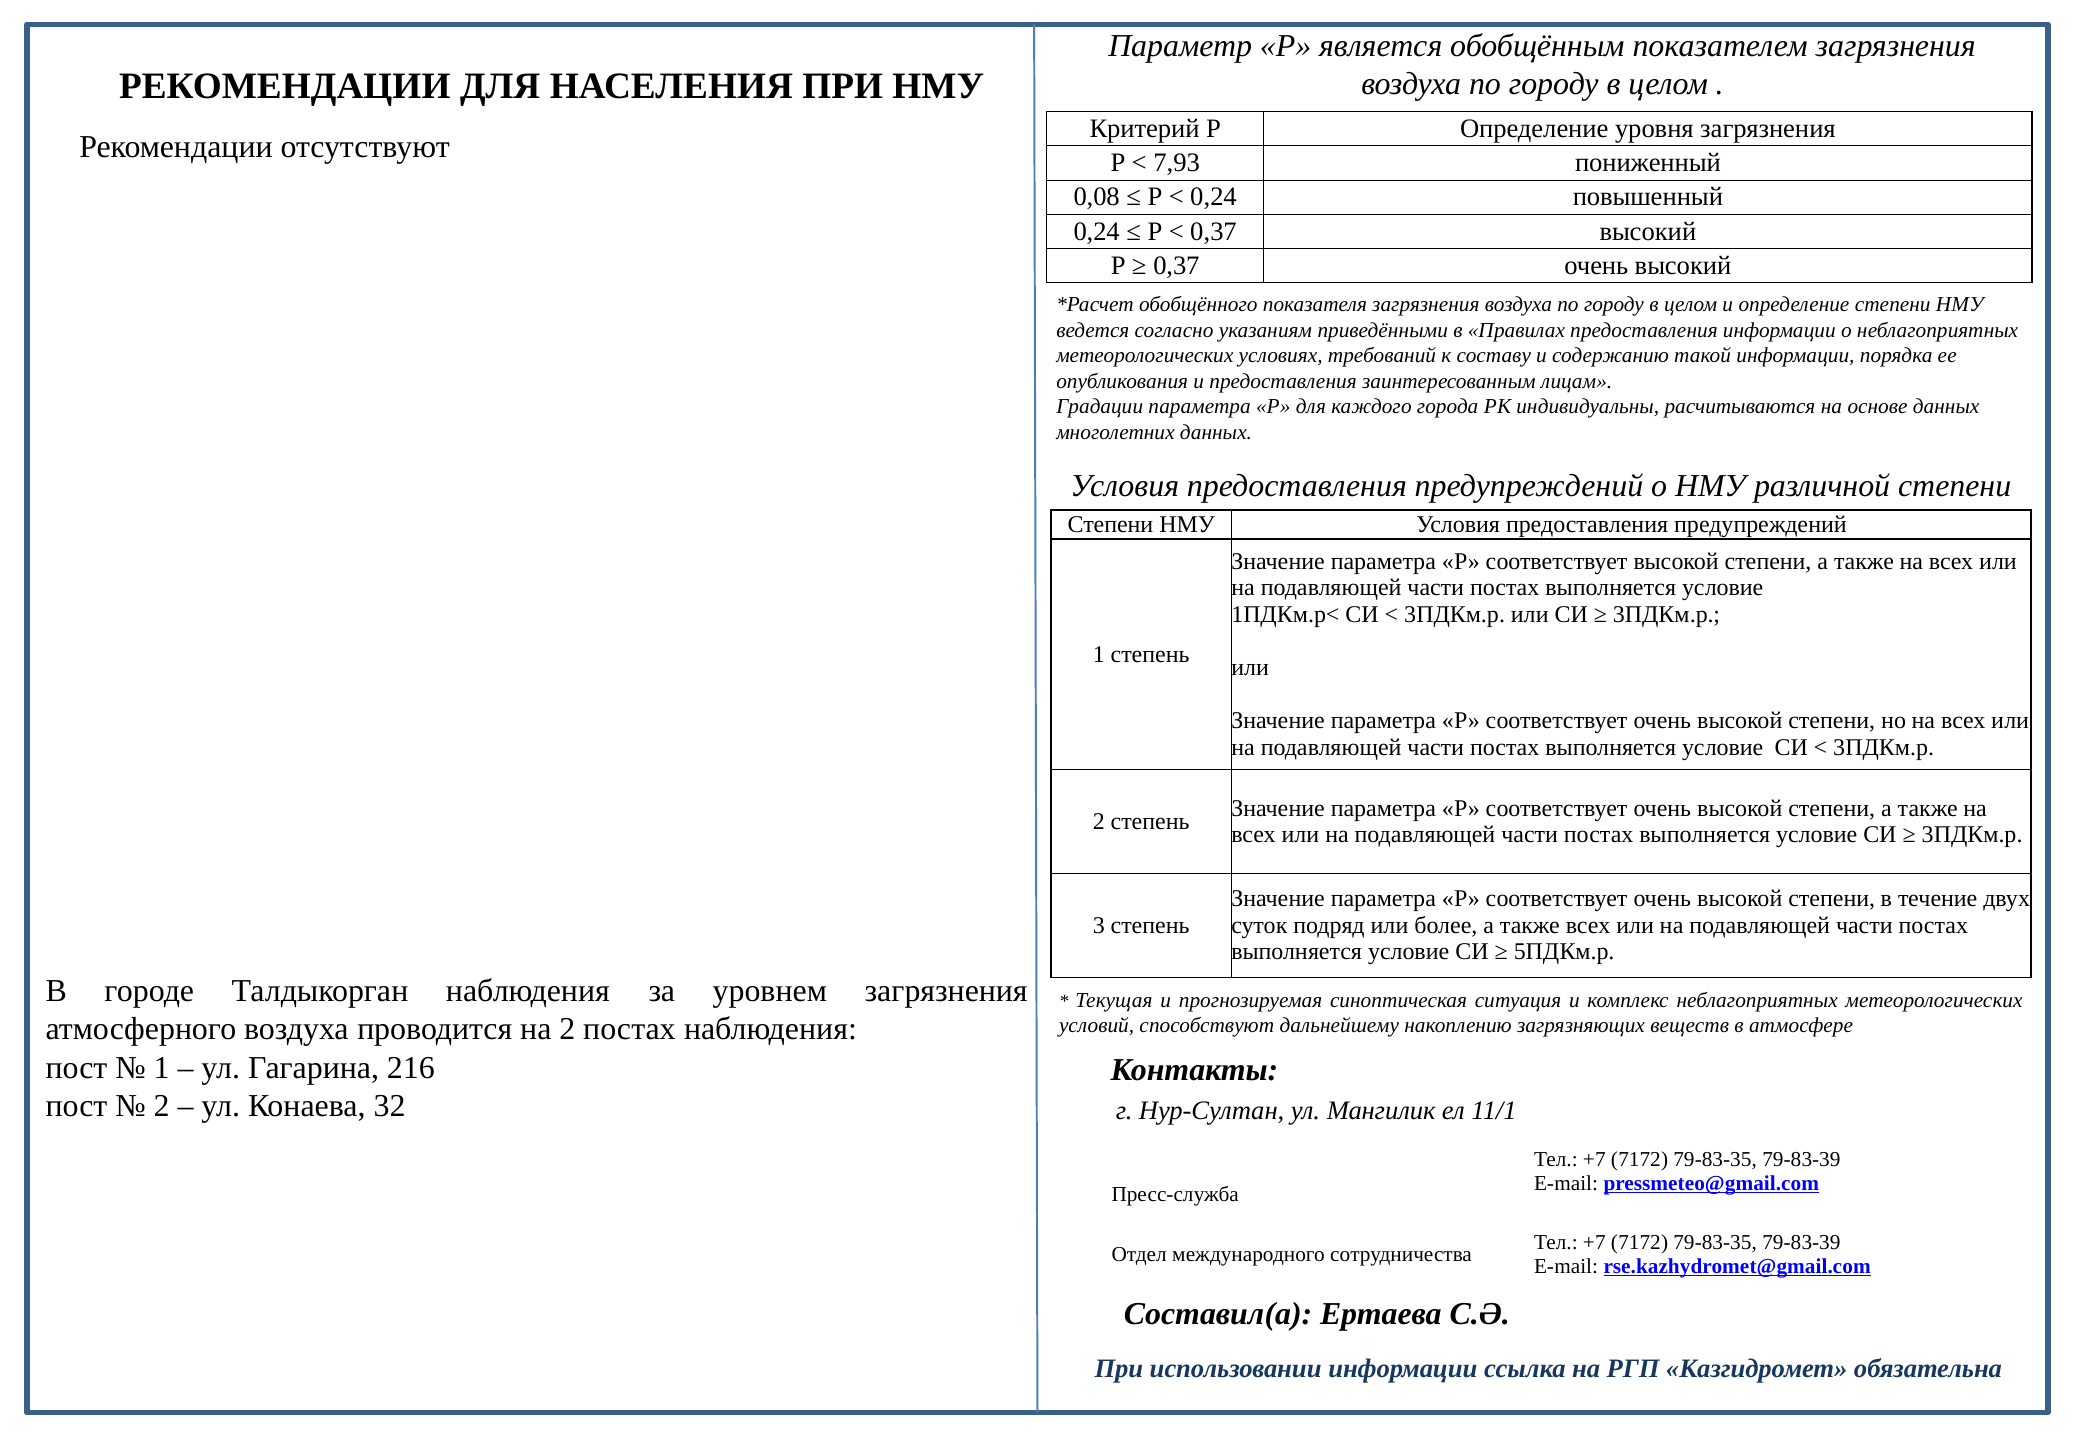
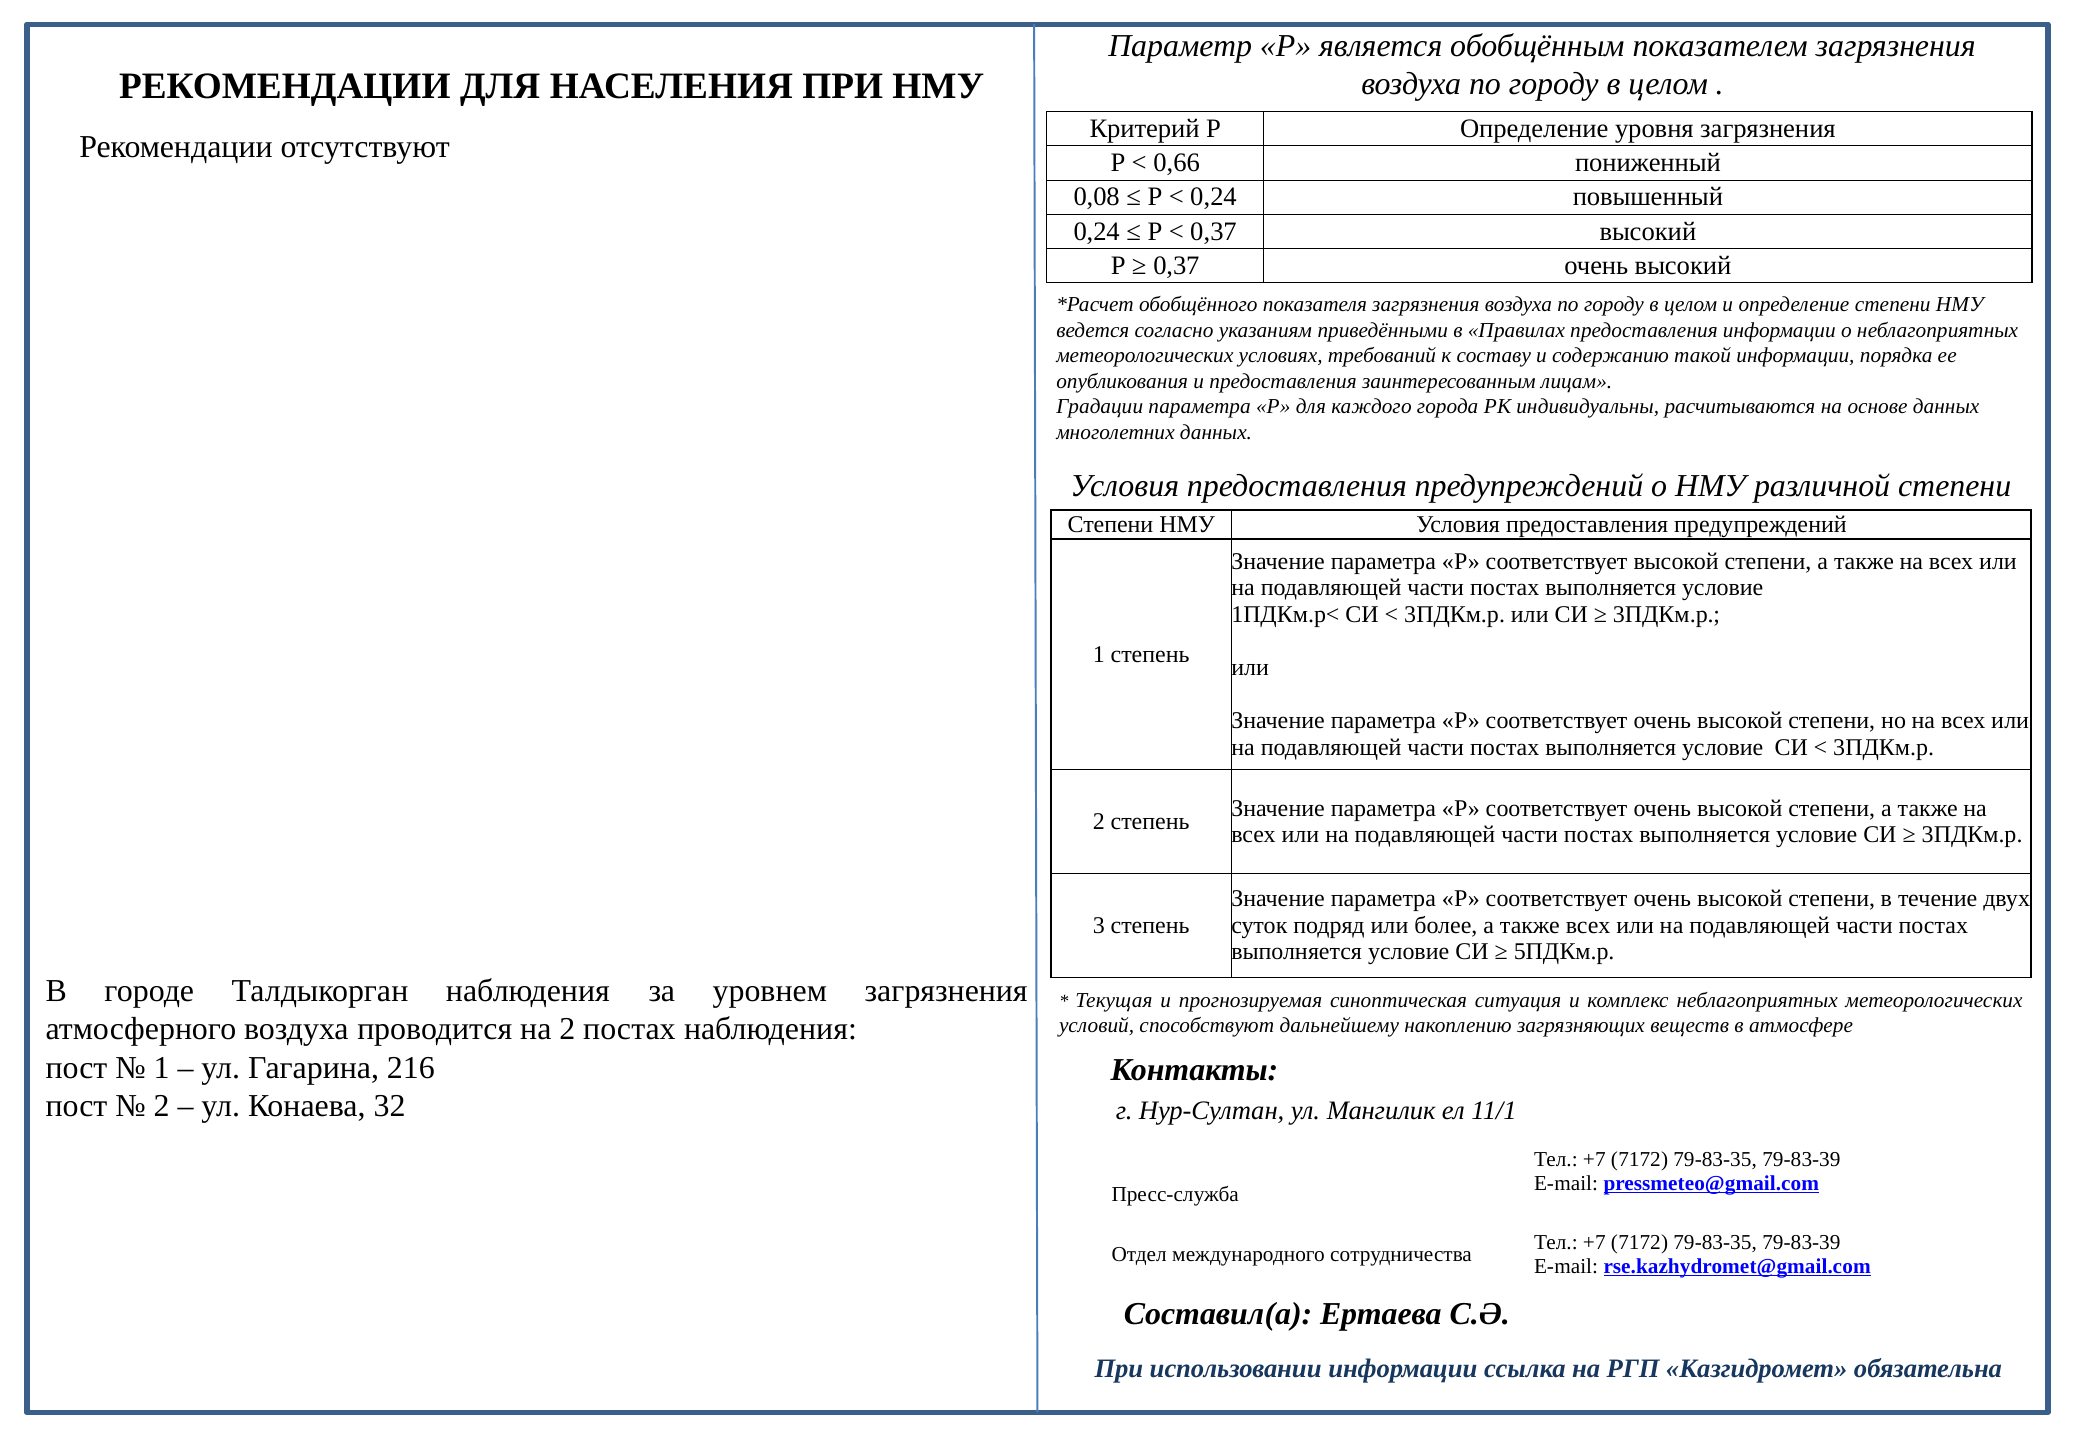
7,93: 7,93 -> 0,66
